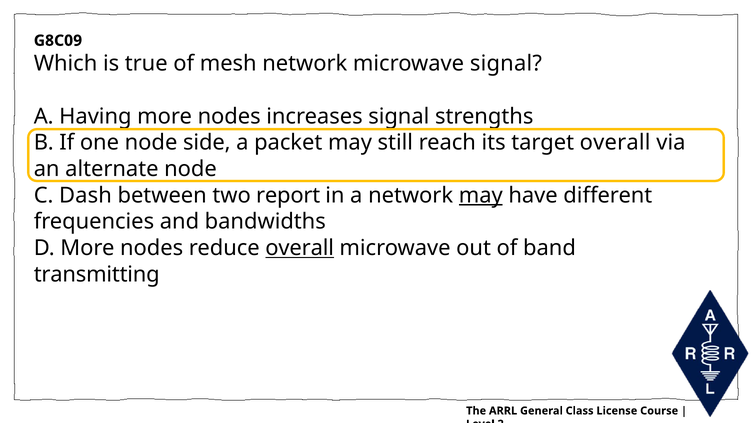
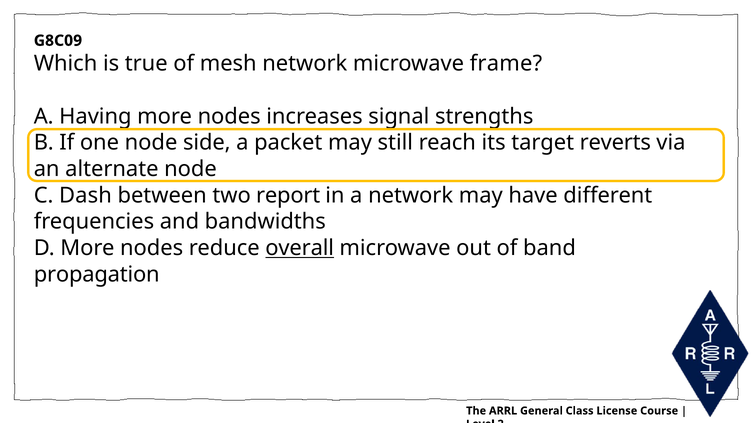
microwave signal: signal -> frame
target overall: overall -> reverts
may at (481, 195) underline: present -> none
transmitting: transmitting -> propagation
